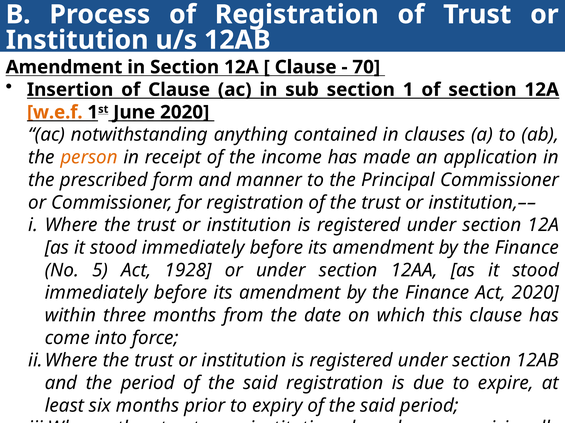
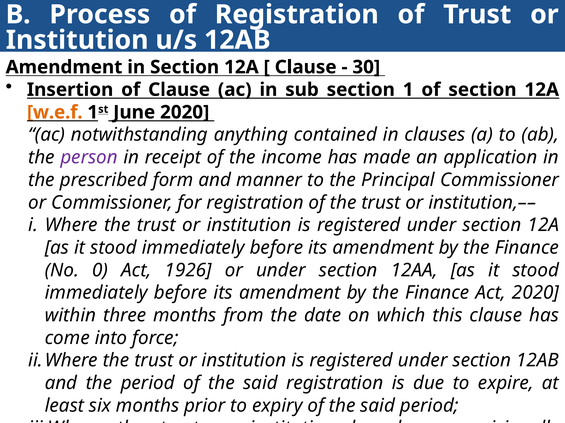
70: 70 -> 30
person colour: orange -> purple
5: 5 -> 0
1928: 1928 -> 1926
